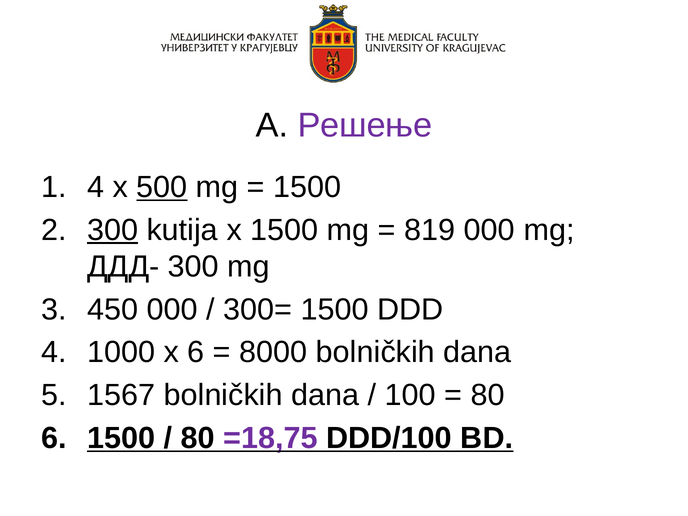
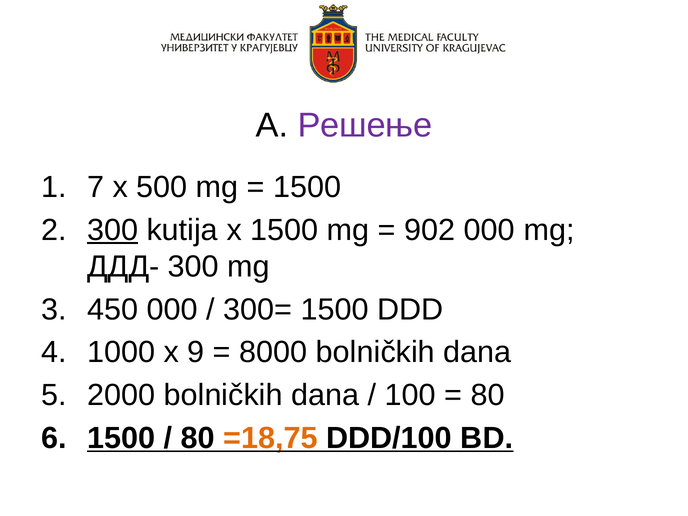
4 at (96, 187): 4 -> 7
500 underline: present -> none
819: 819 -> 902
x 6: 6 -> 9
1567: 1567 -> 2000
=18,75 colour: purple -> orange
